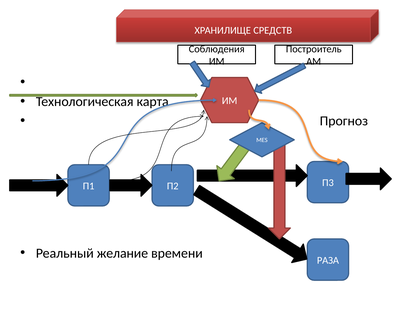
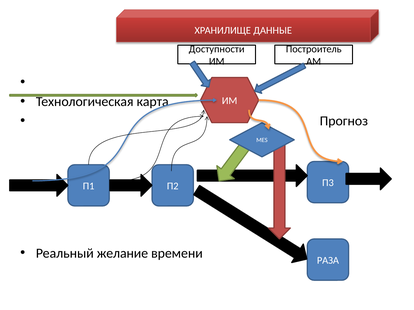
СРЕДСТВ: СРЕДСТВ -> ДАННЫЕ
Соблюдения: Соблюдения -> Доступности
